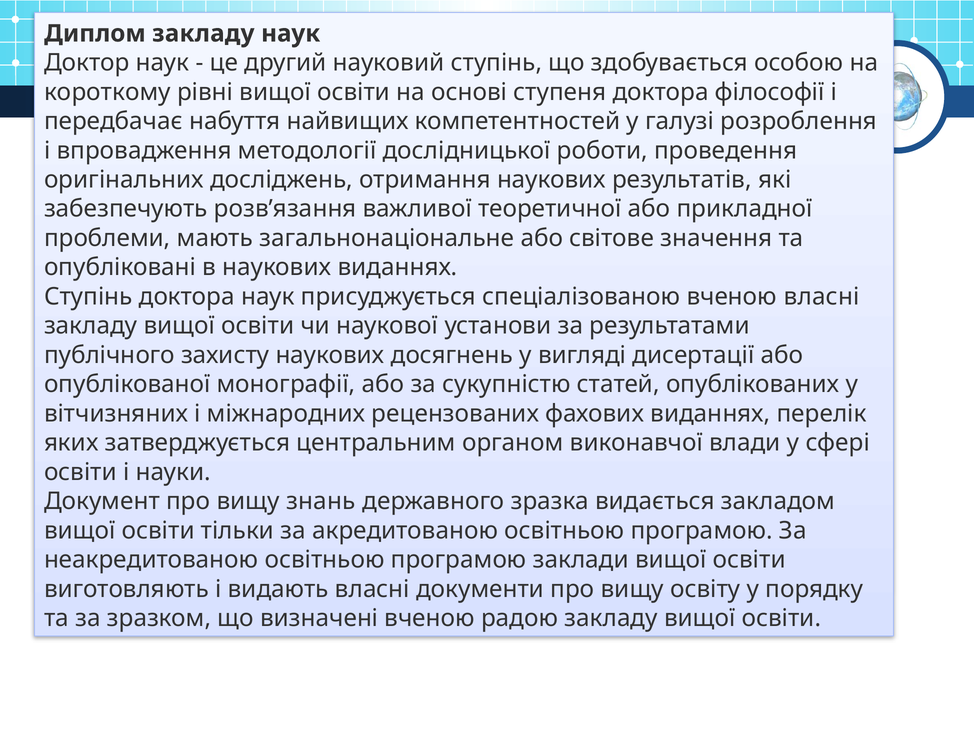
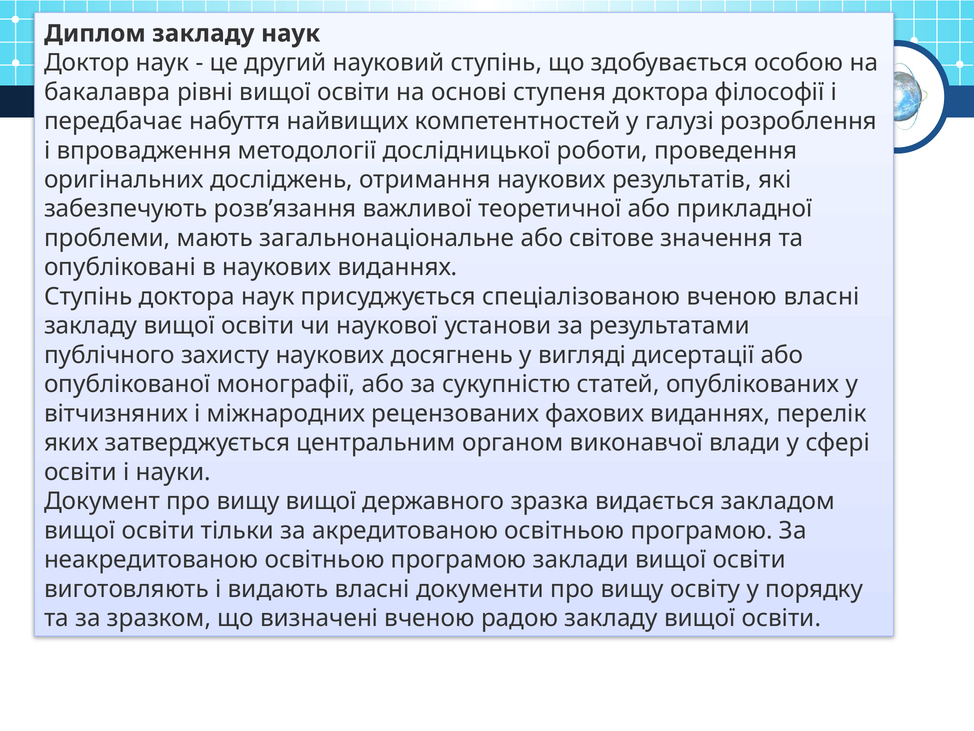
короткому: короткому -> бакалавра
вищу знань: знань -> вищої
